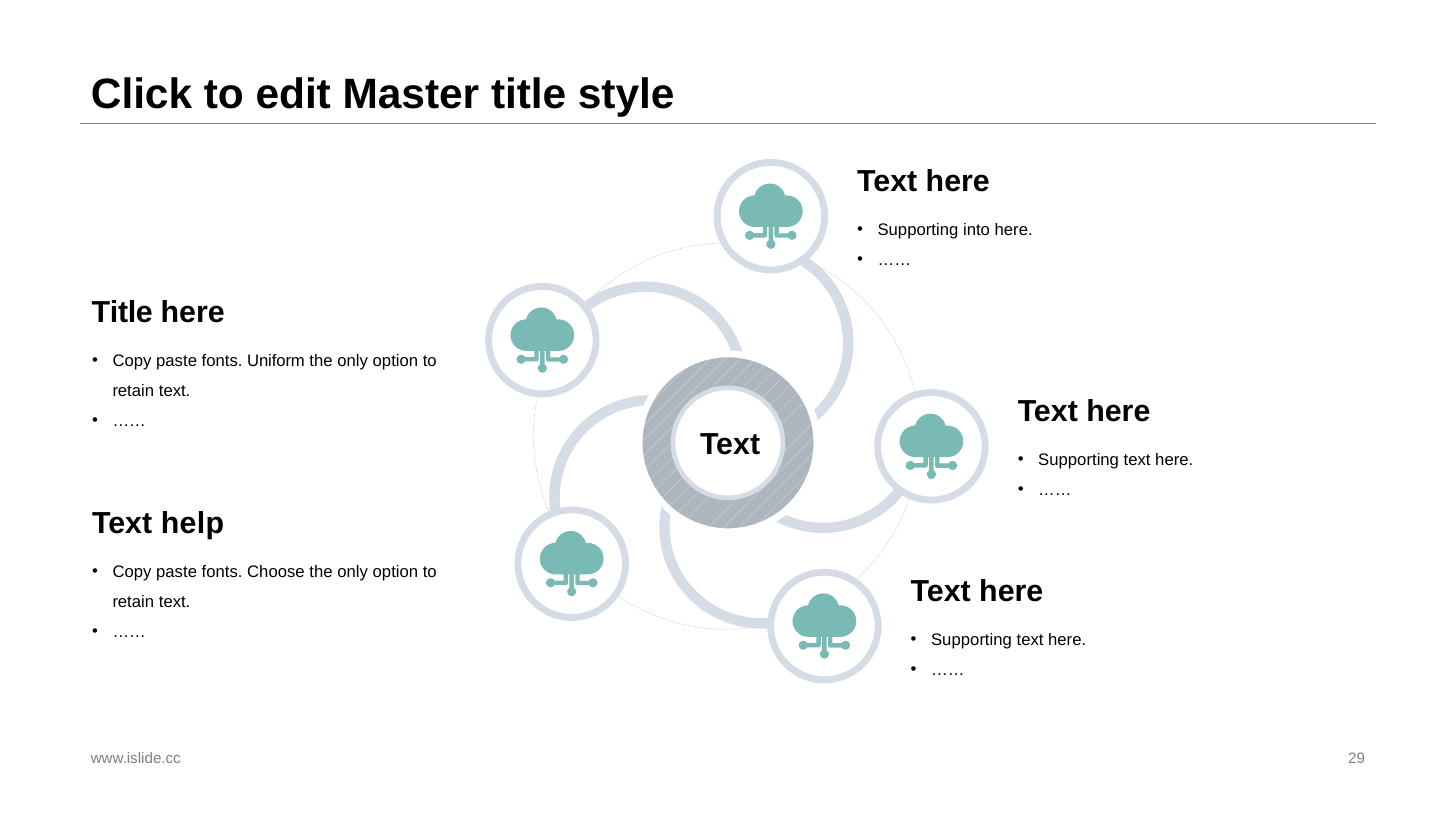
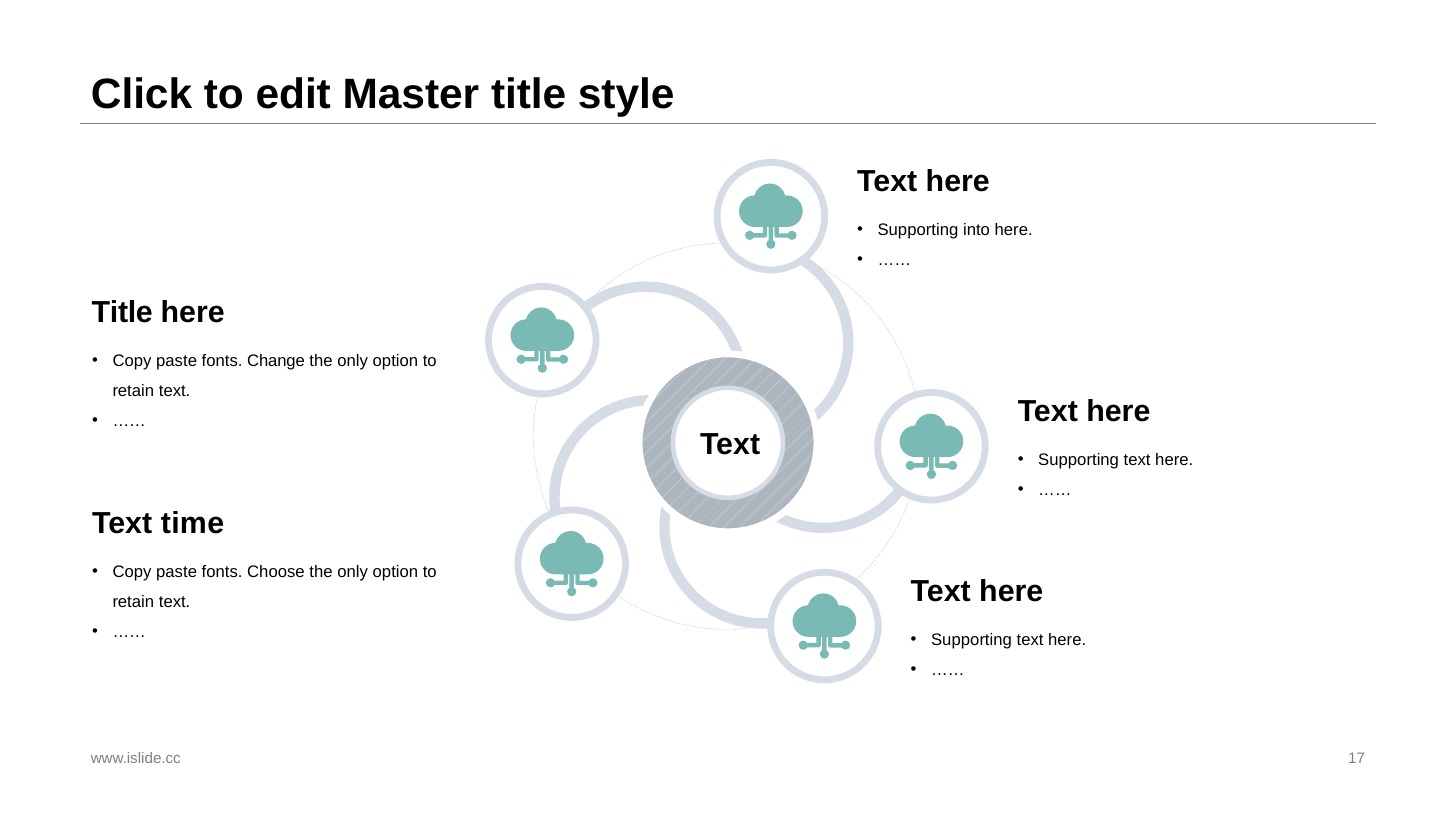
Uniform: Uniform -> Change
help: help -> time
29: 29 -> 17
